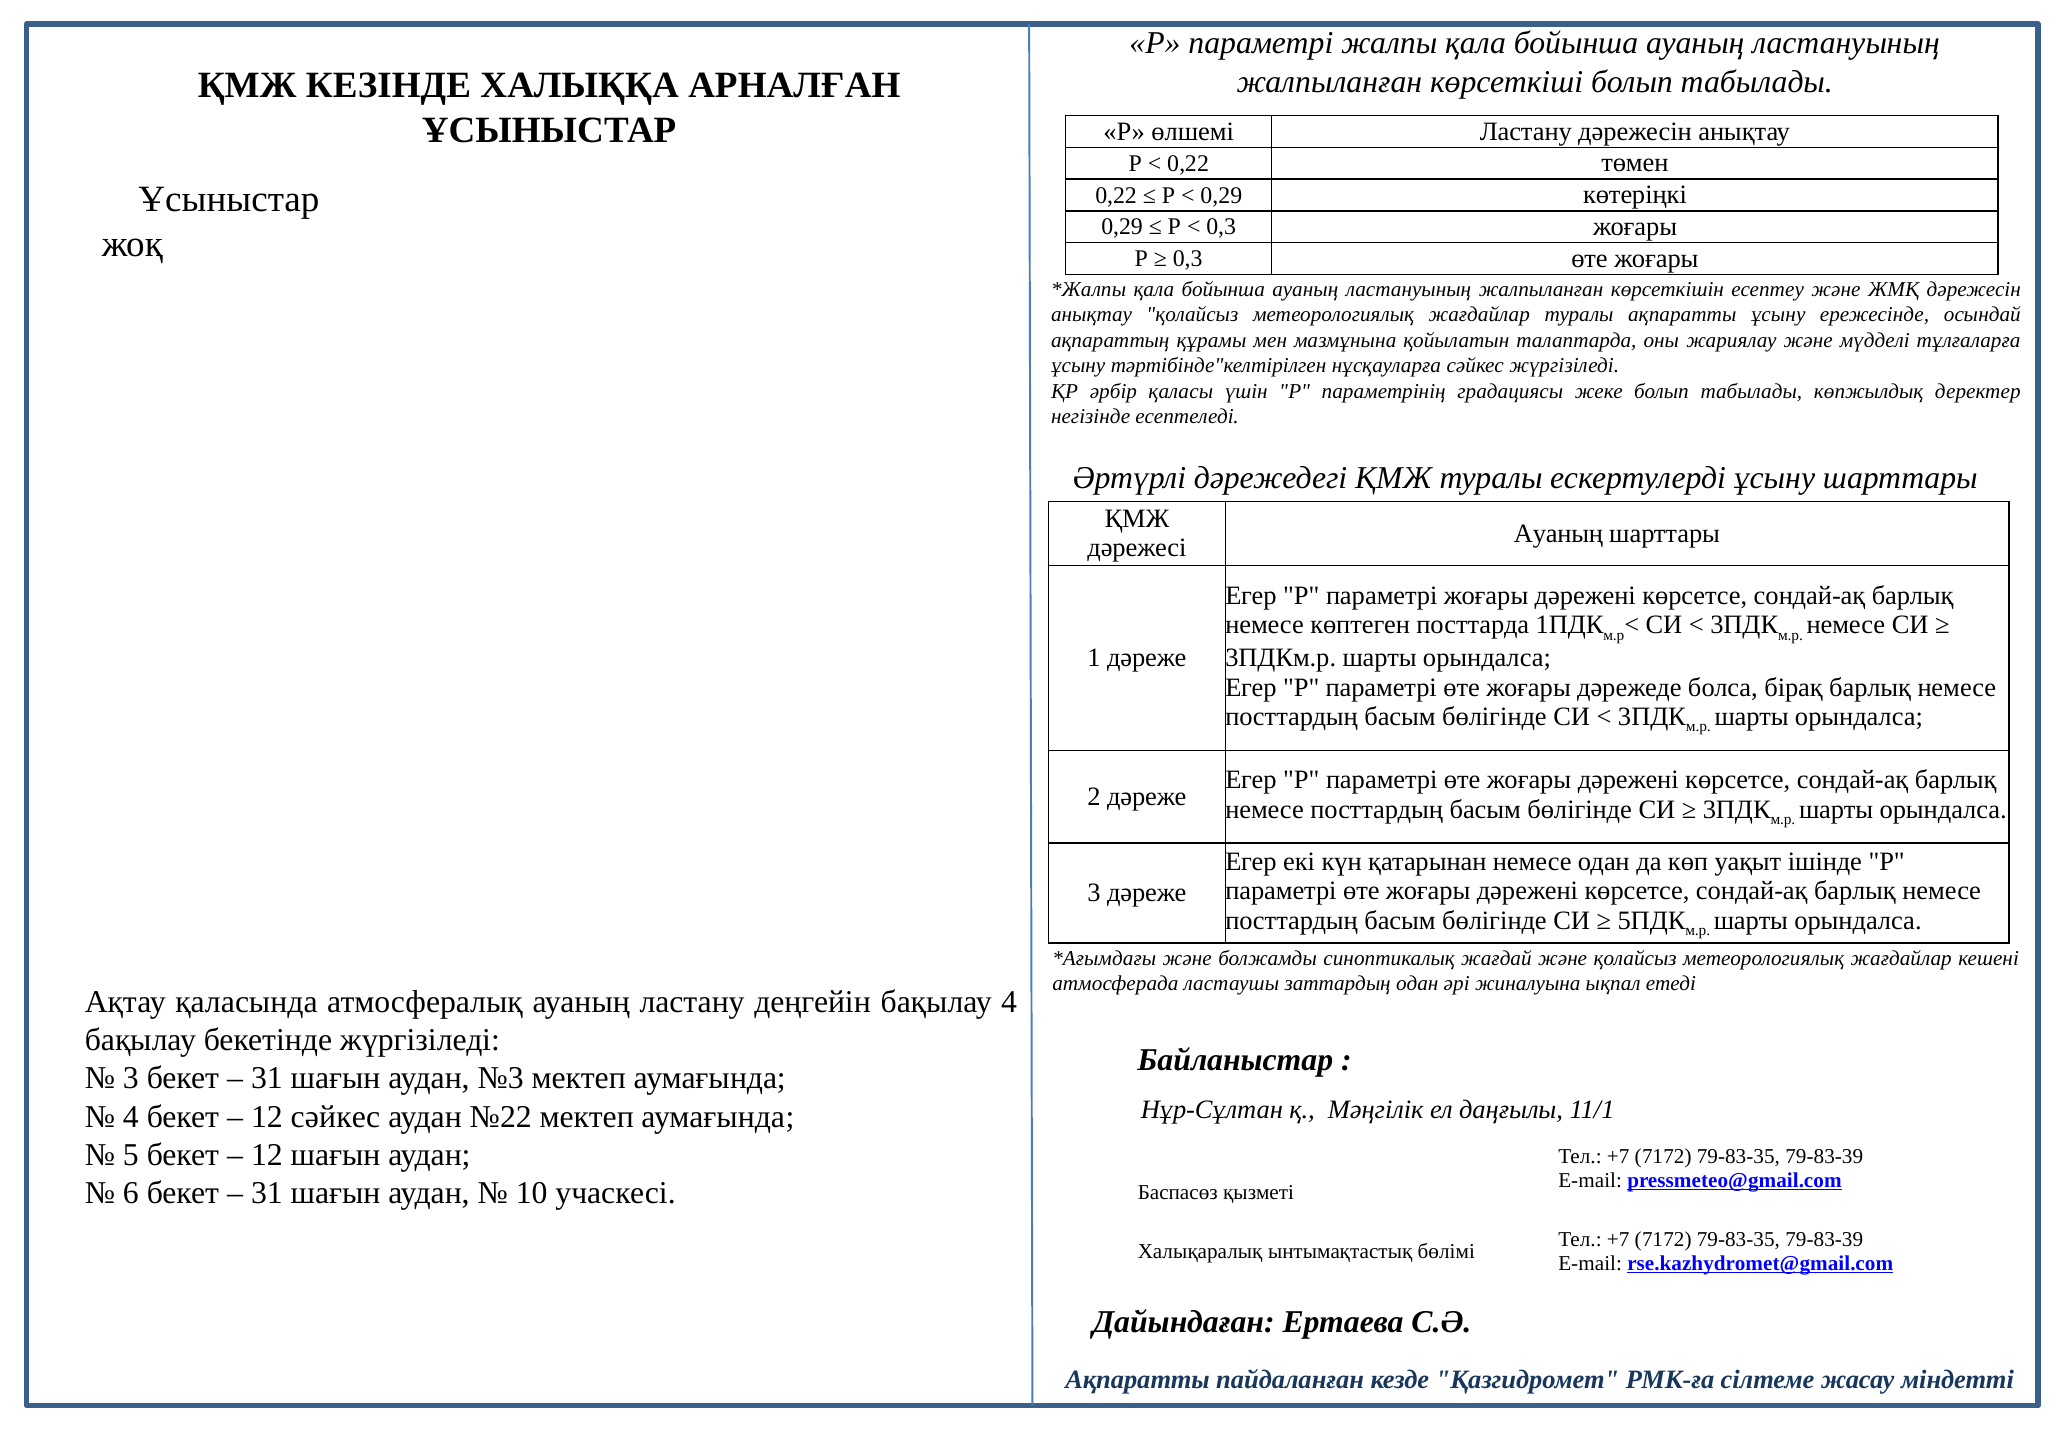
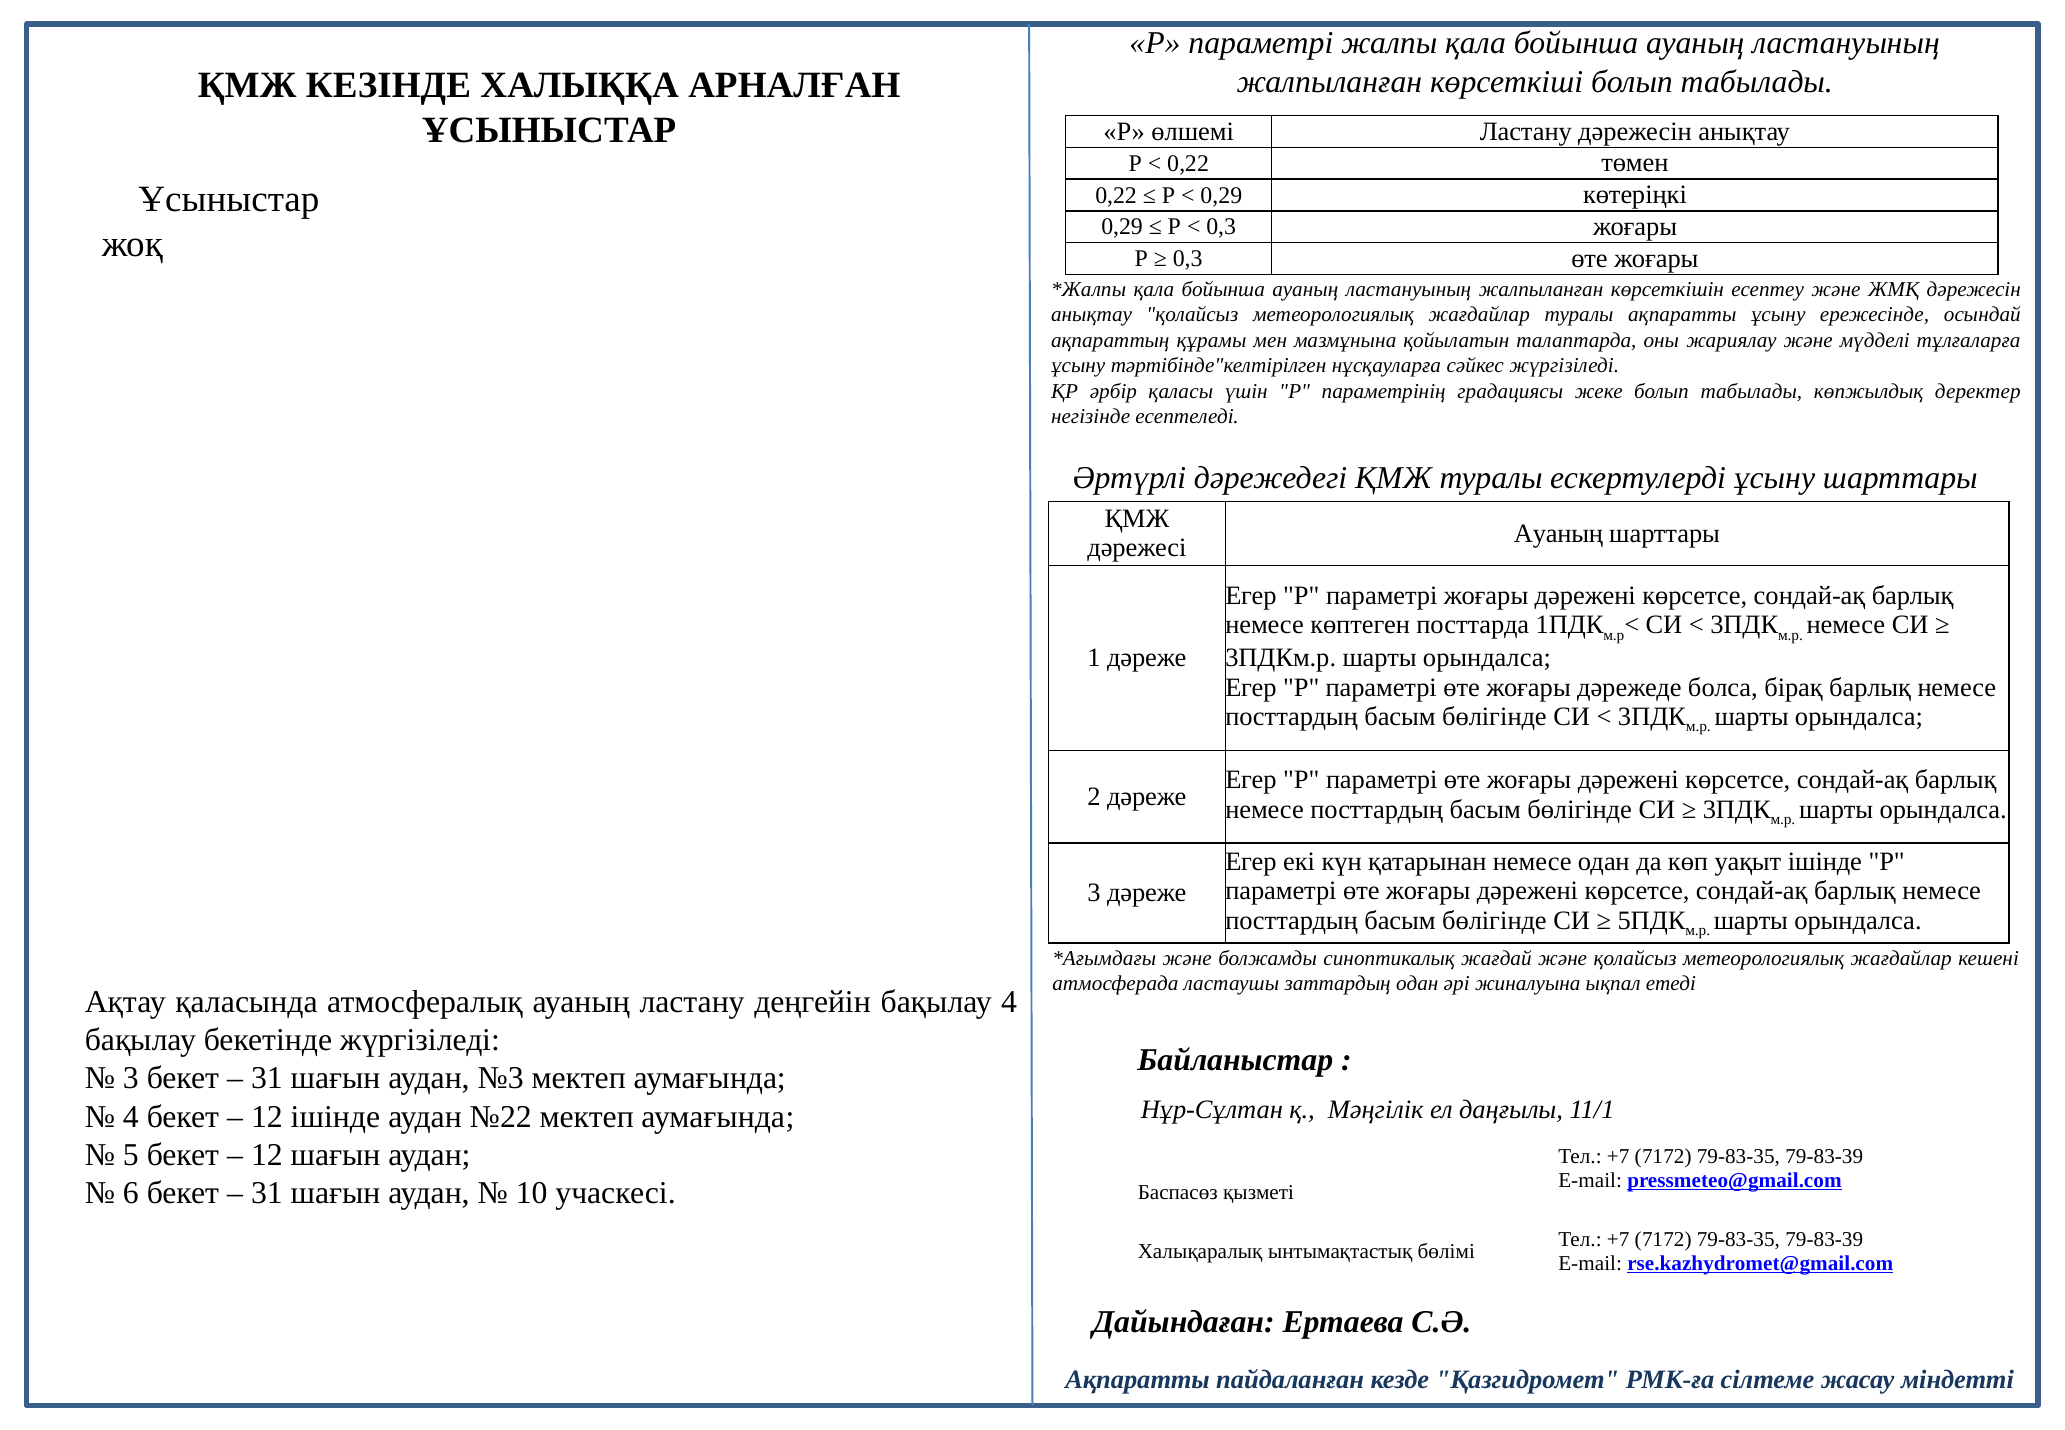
12 сәйкес: сәйкес -> ішінде
